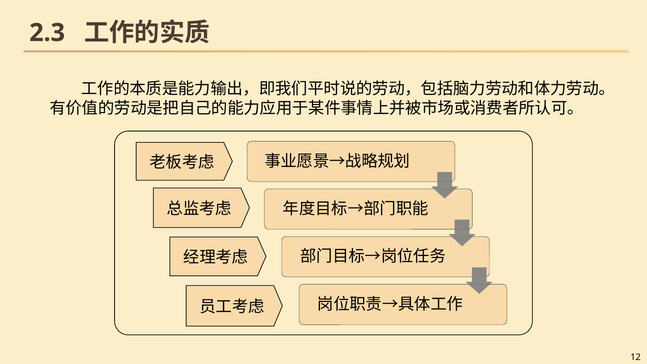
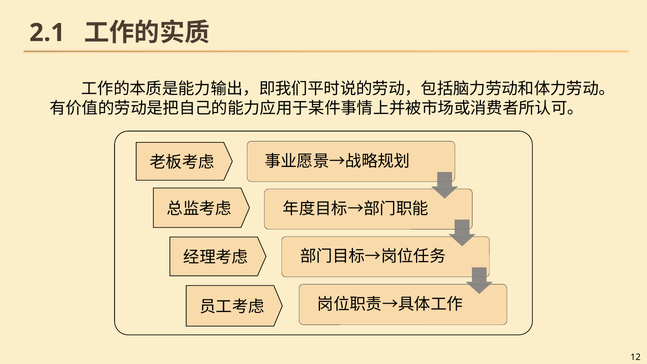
2.3: 2.3 -> 2.1
